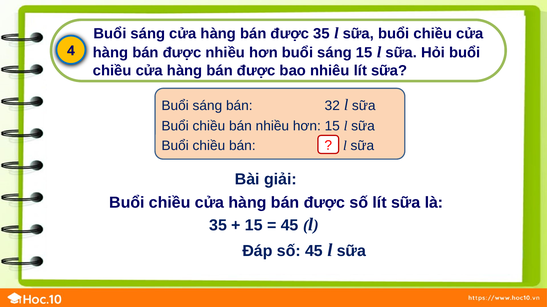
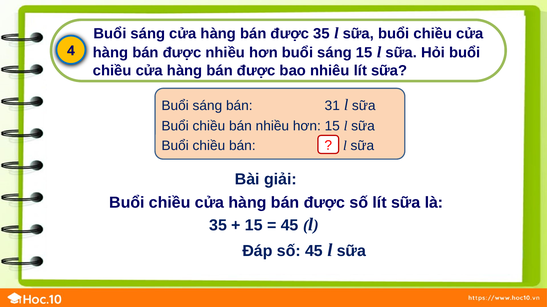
32: 32 -> 31
